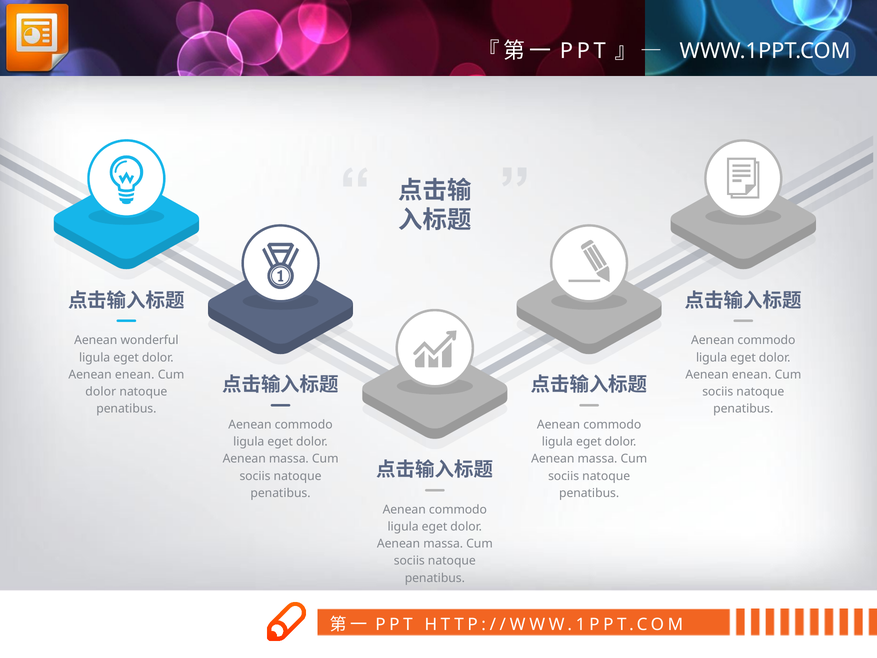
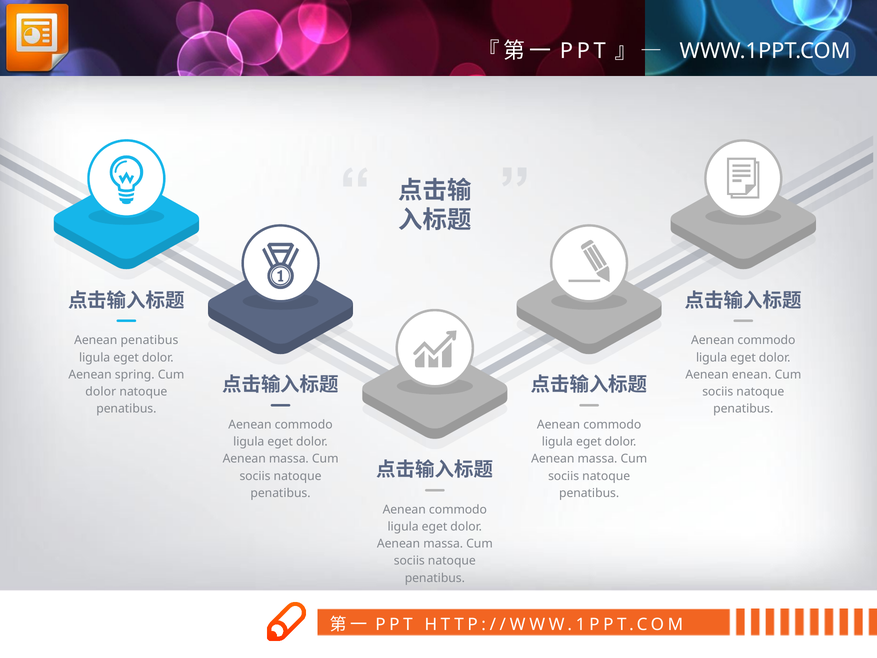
Aenean wonderful: wonderful -> penatibus
enean at (135, 374): enean -> spring
